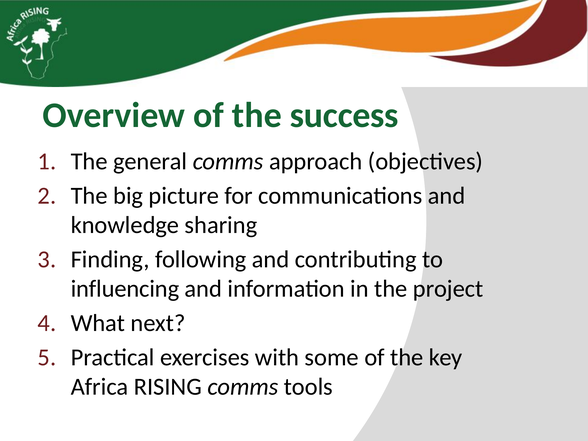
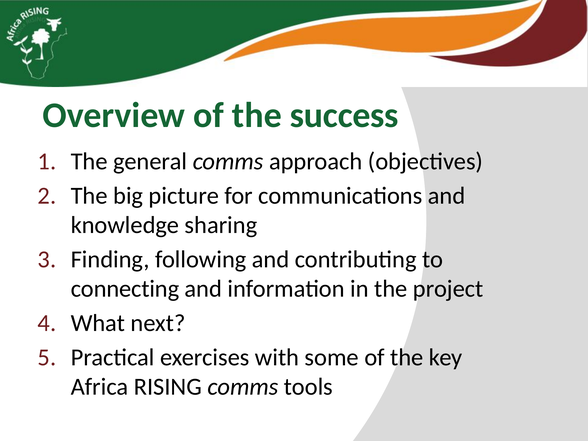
influencing: influencing -> connecting
